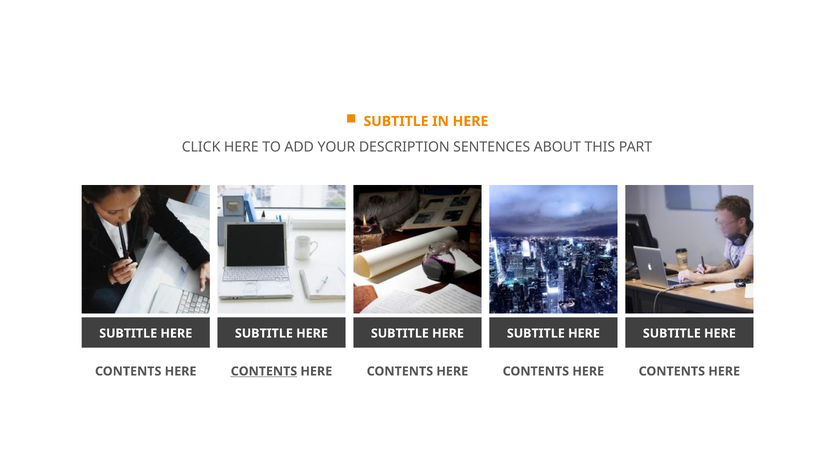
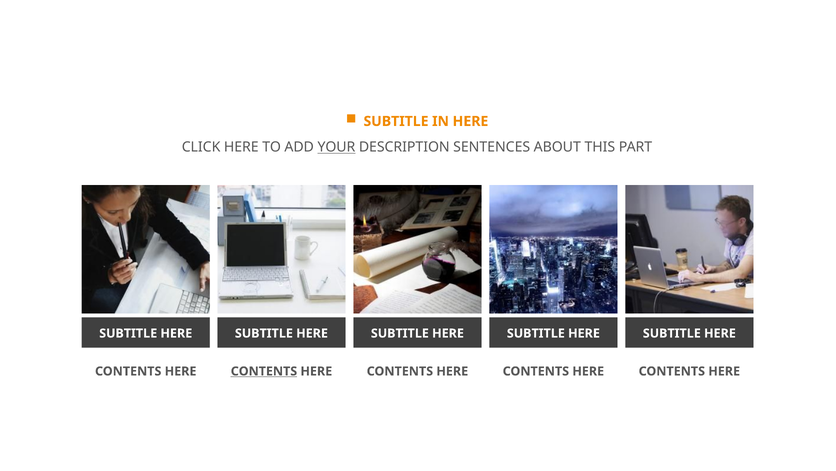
YOUR underline: none -> present
